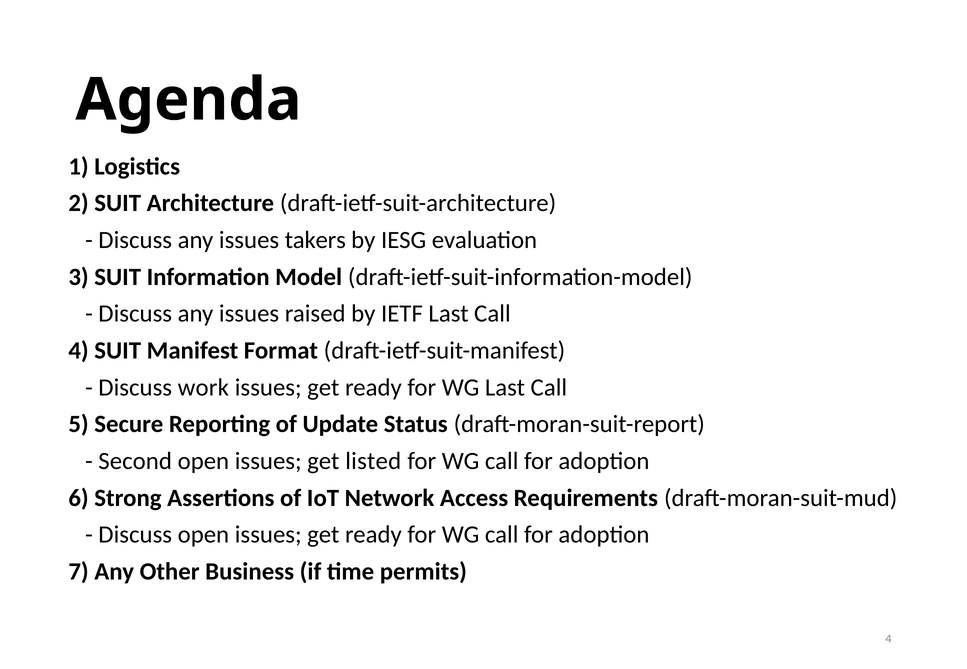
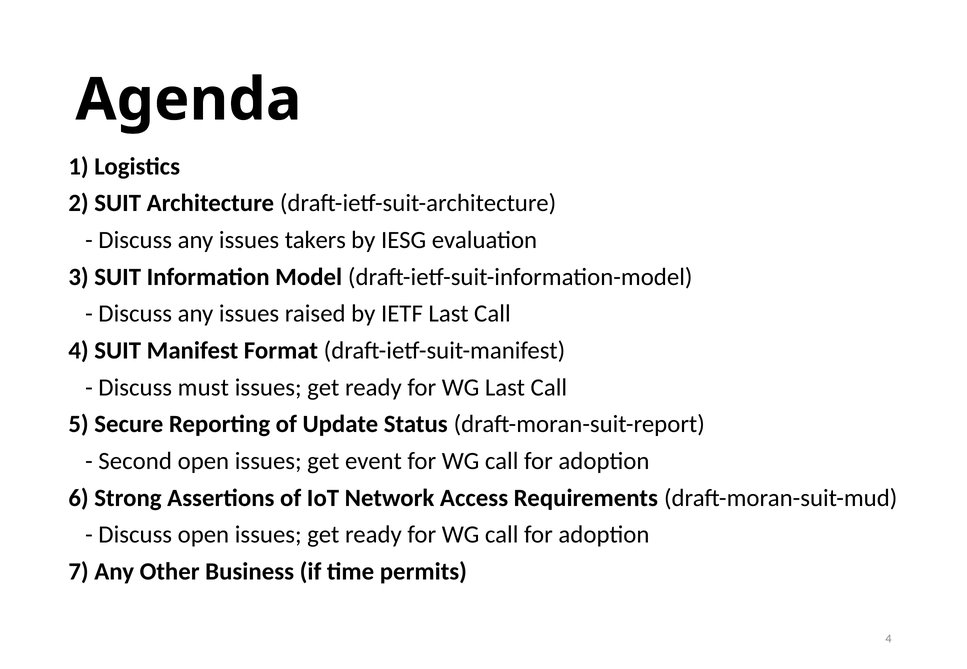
work: work -> must
listed: listed -> event
